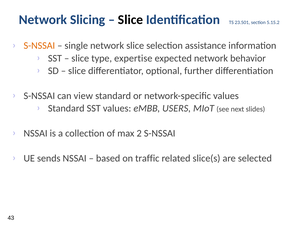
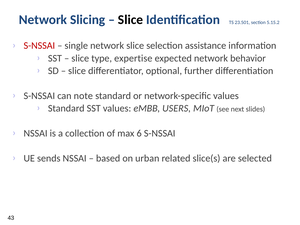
S-NSSAI at (39, 46) colour: orange -> red
view: view -> note
2: 2 -> 6
traffic: traffic -> urban
